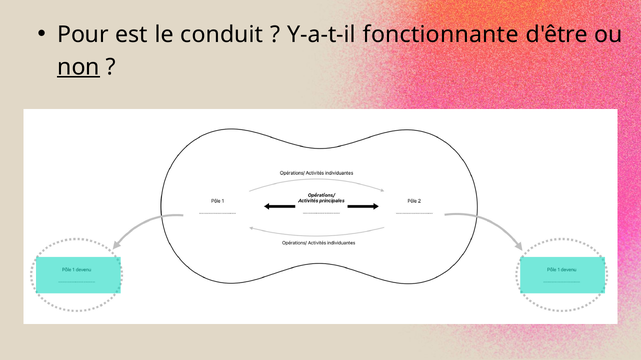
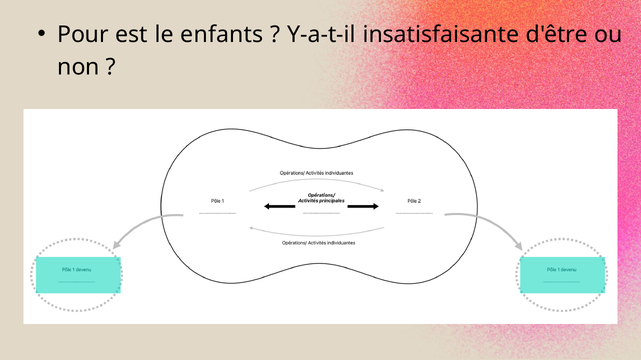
conduit: conduit -> enfants
fonctionnante: fonctionnante -> insatisfaisante
non underline: present -> none
